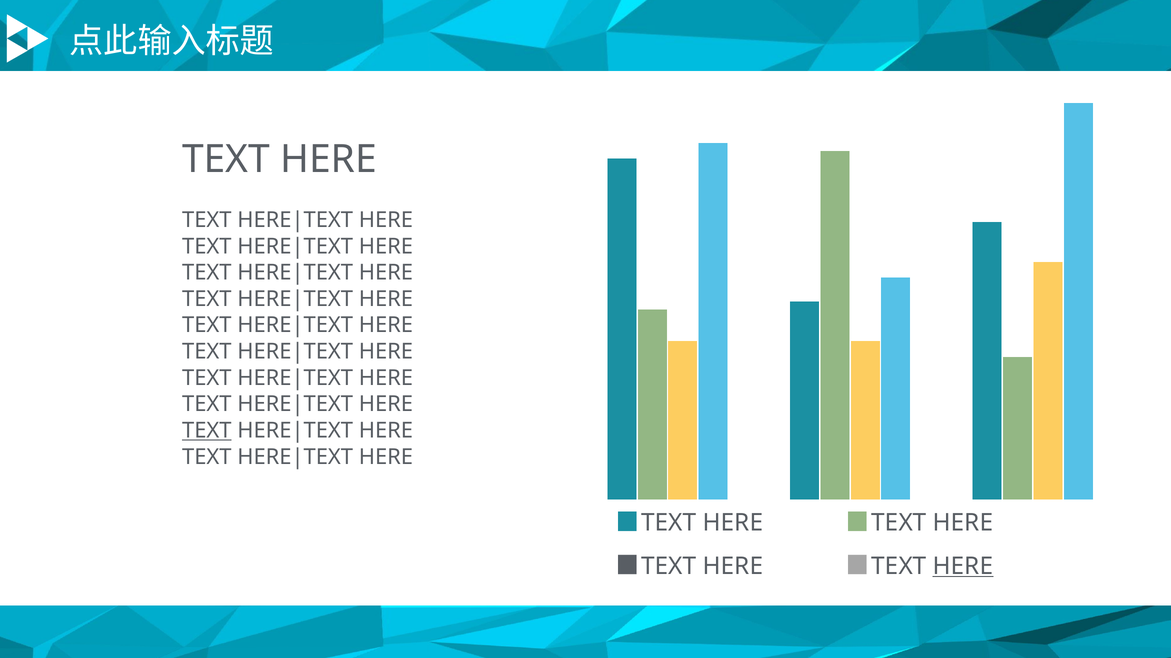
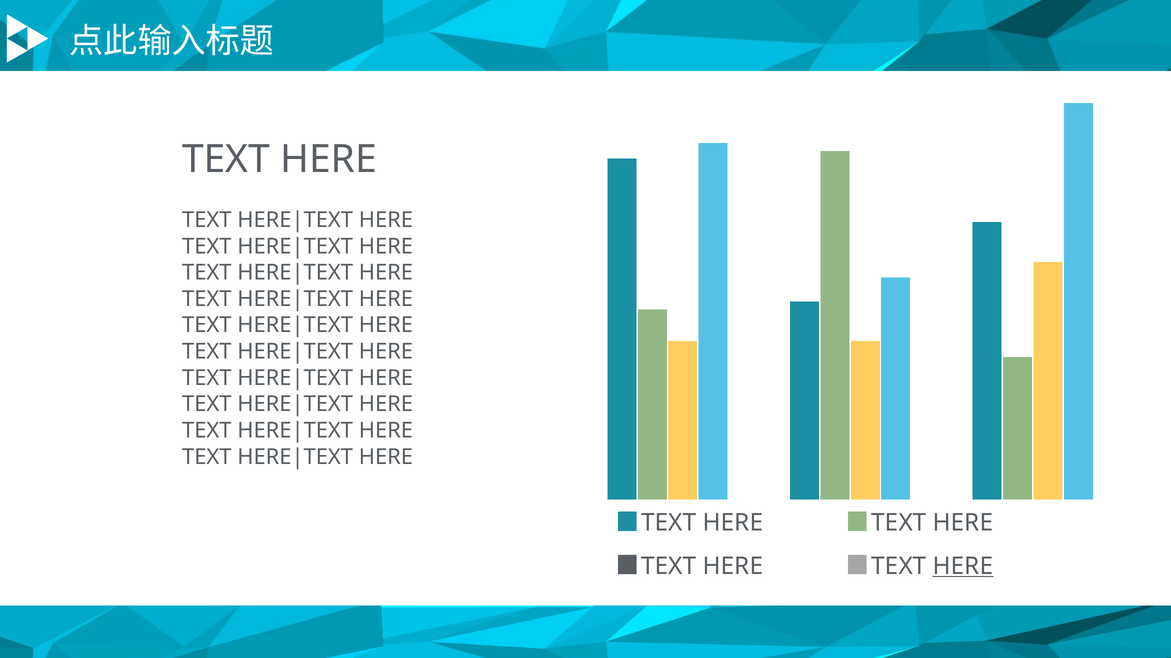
TEXT at (207, 431) underline: present -> none
